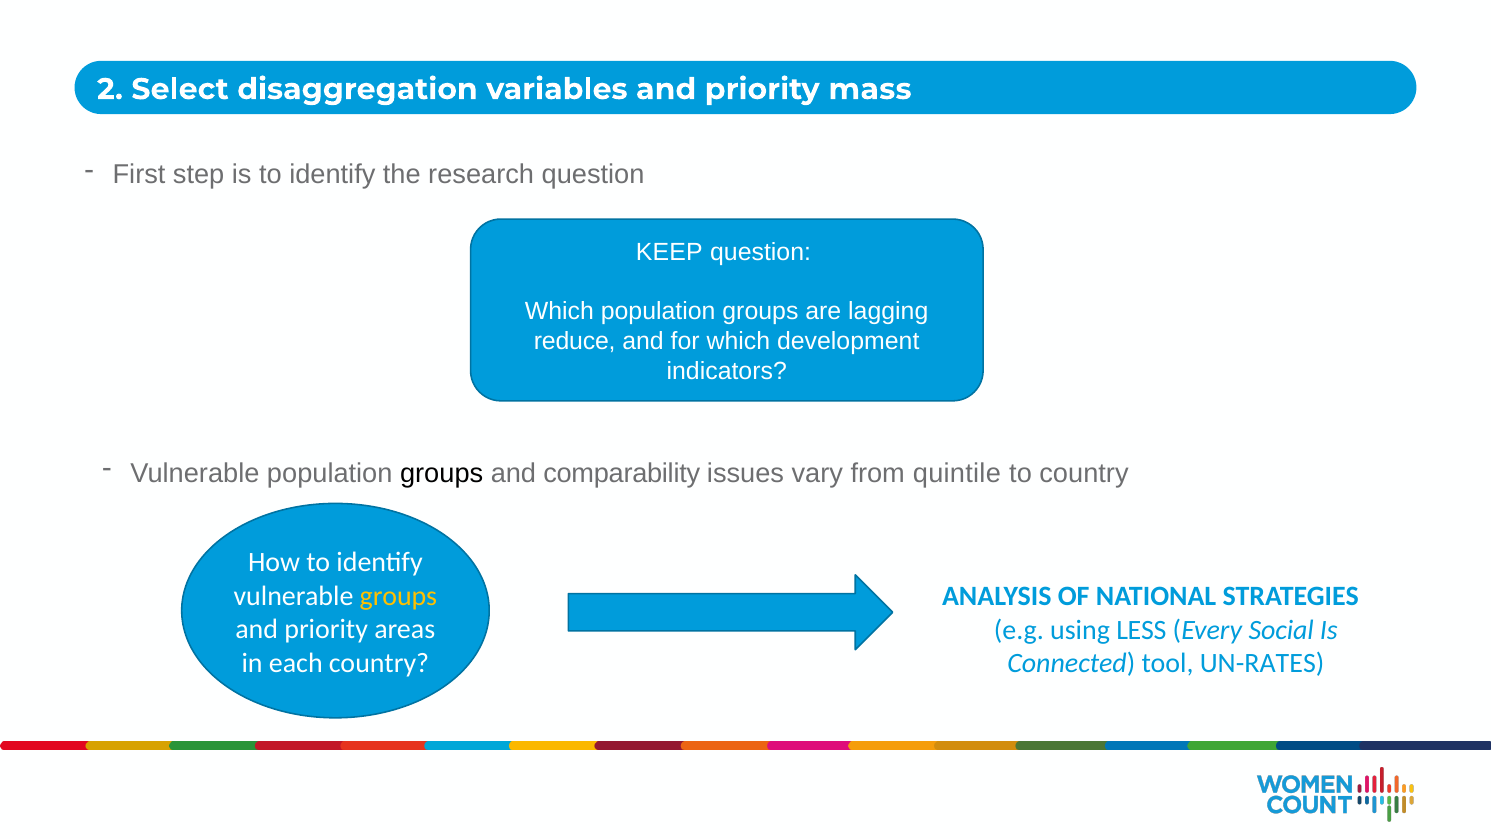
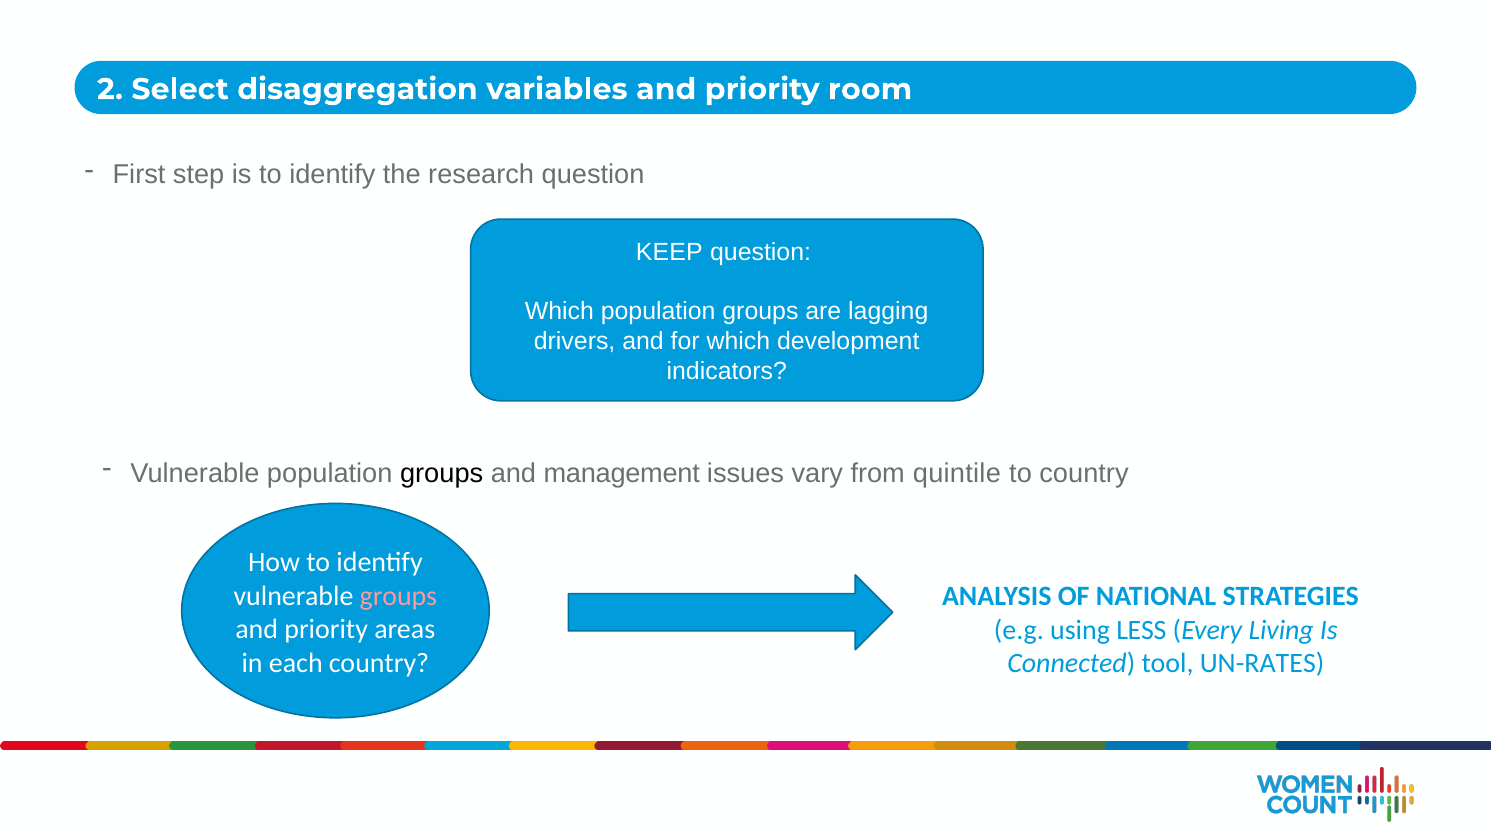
mass: mass -> room
reduce: reduce -> drivers
comparability: comparability -> management
groups at (398, 596) colour: yellow -> pink
Social: Social -> Living
